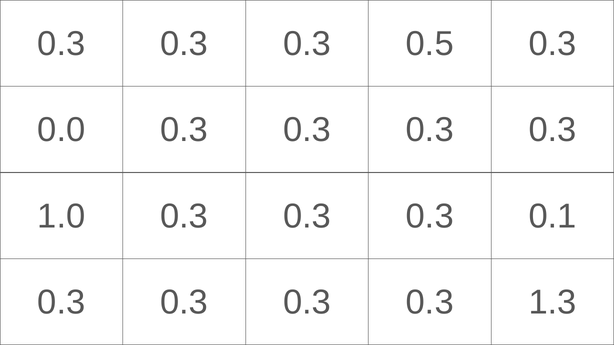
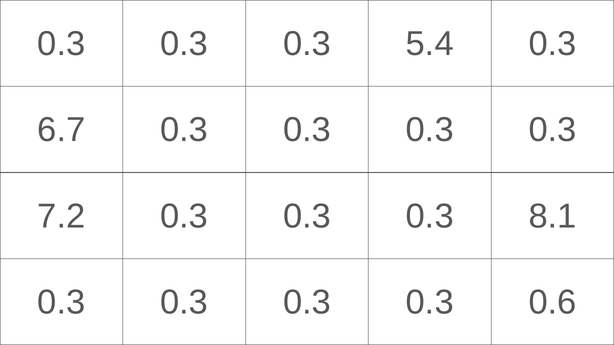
0.5: 0.5 -> 5.4
0.0: 0.0 -> 6.7
1.0: 1.0 -> 7.2
0.1: 0.1 -> 8.1
1.3: 1.3 -> 0.6
